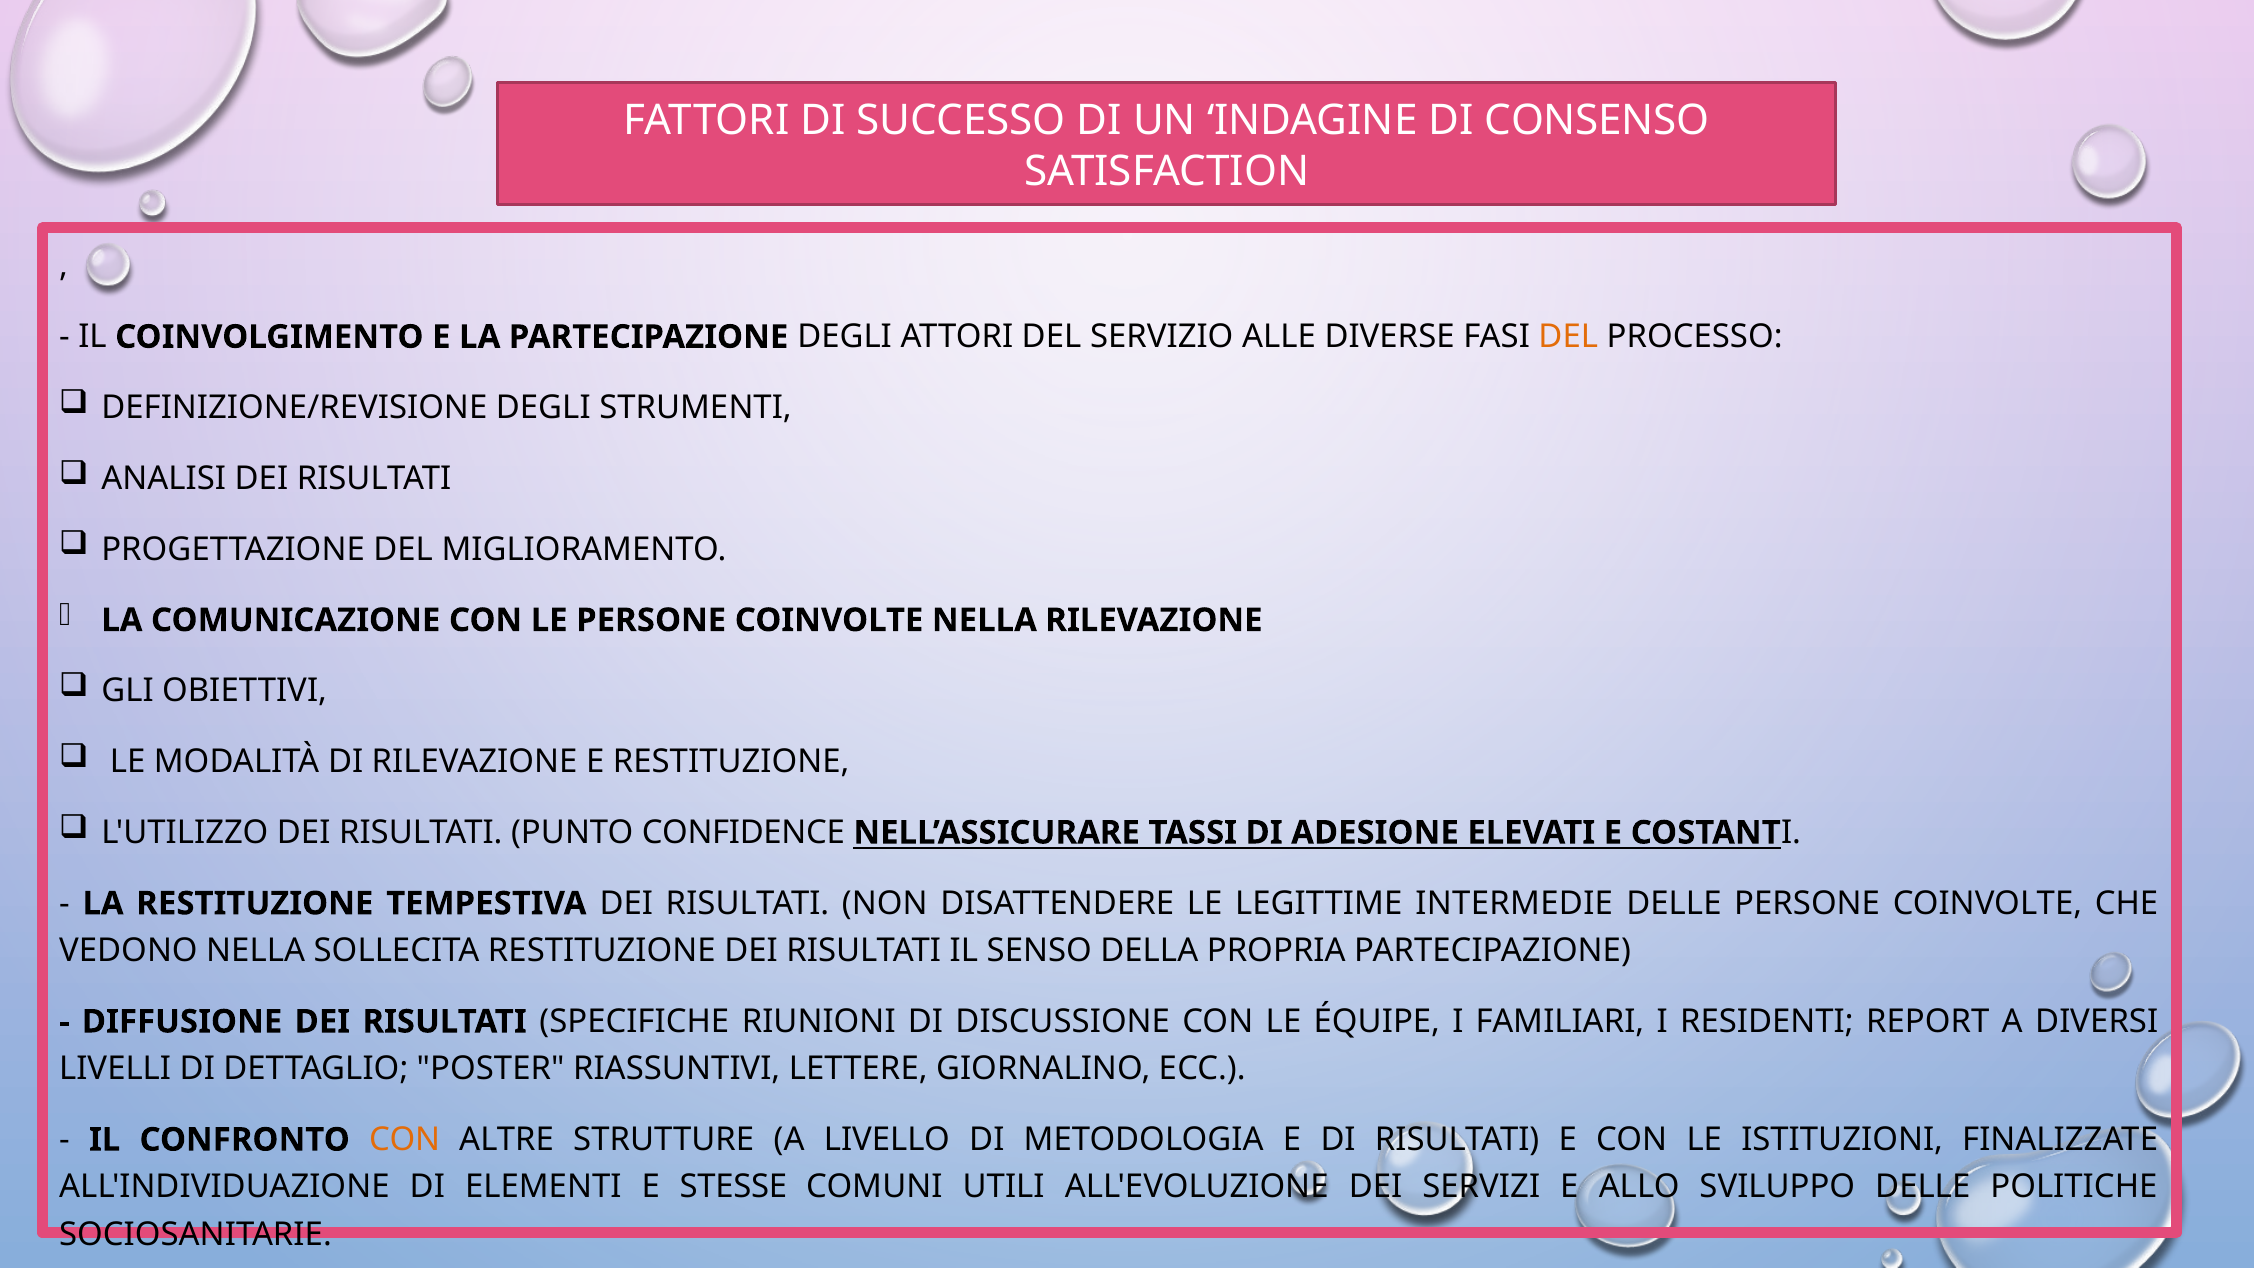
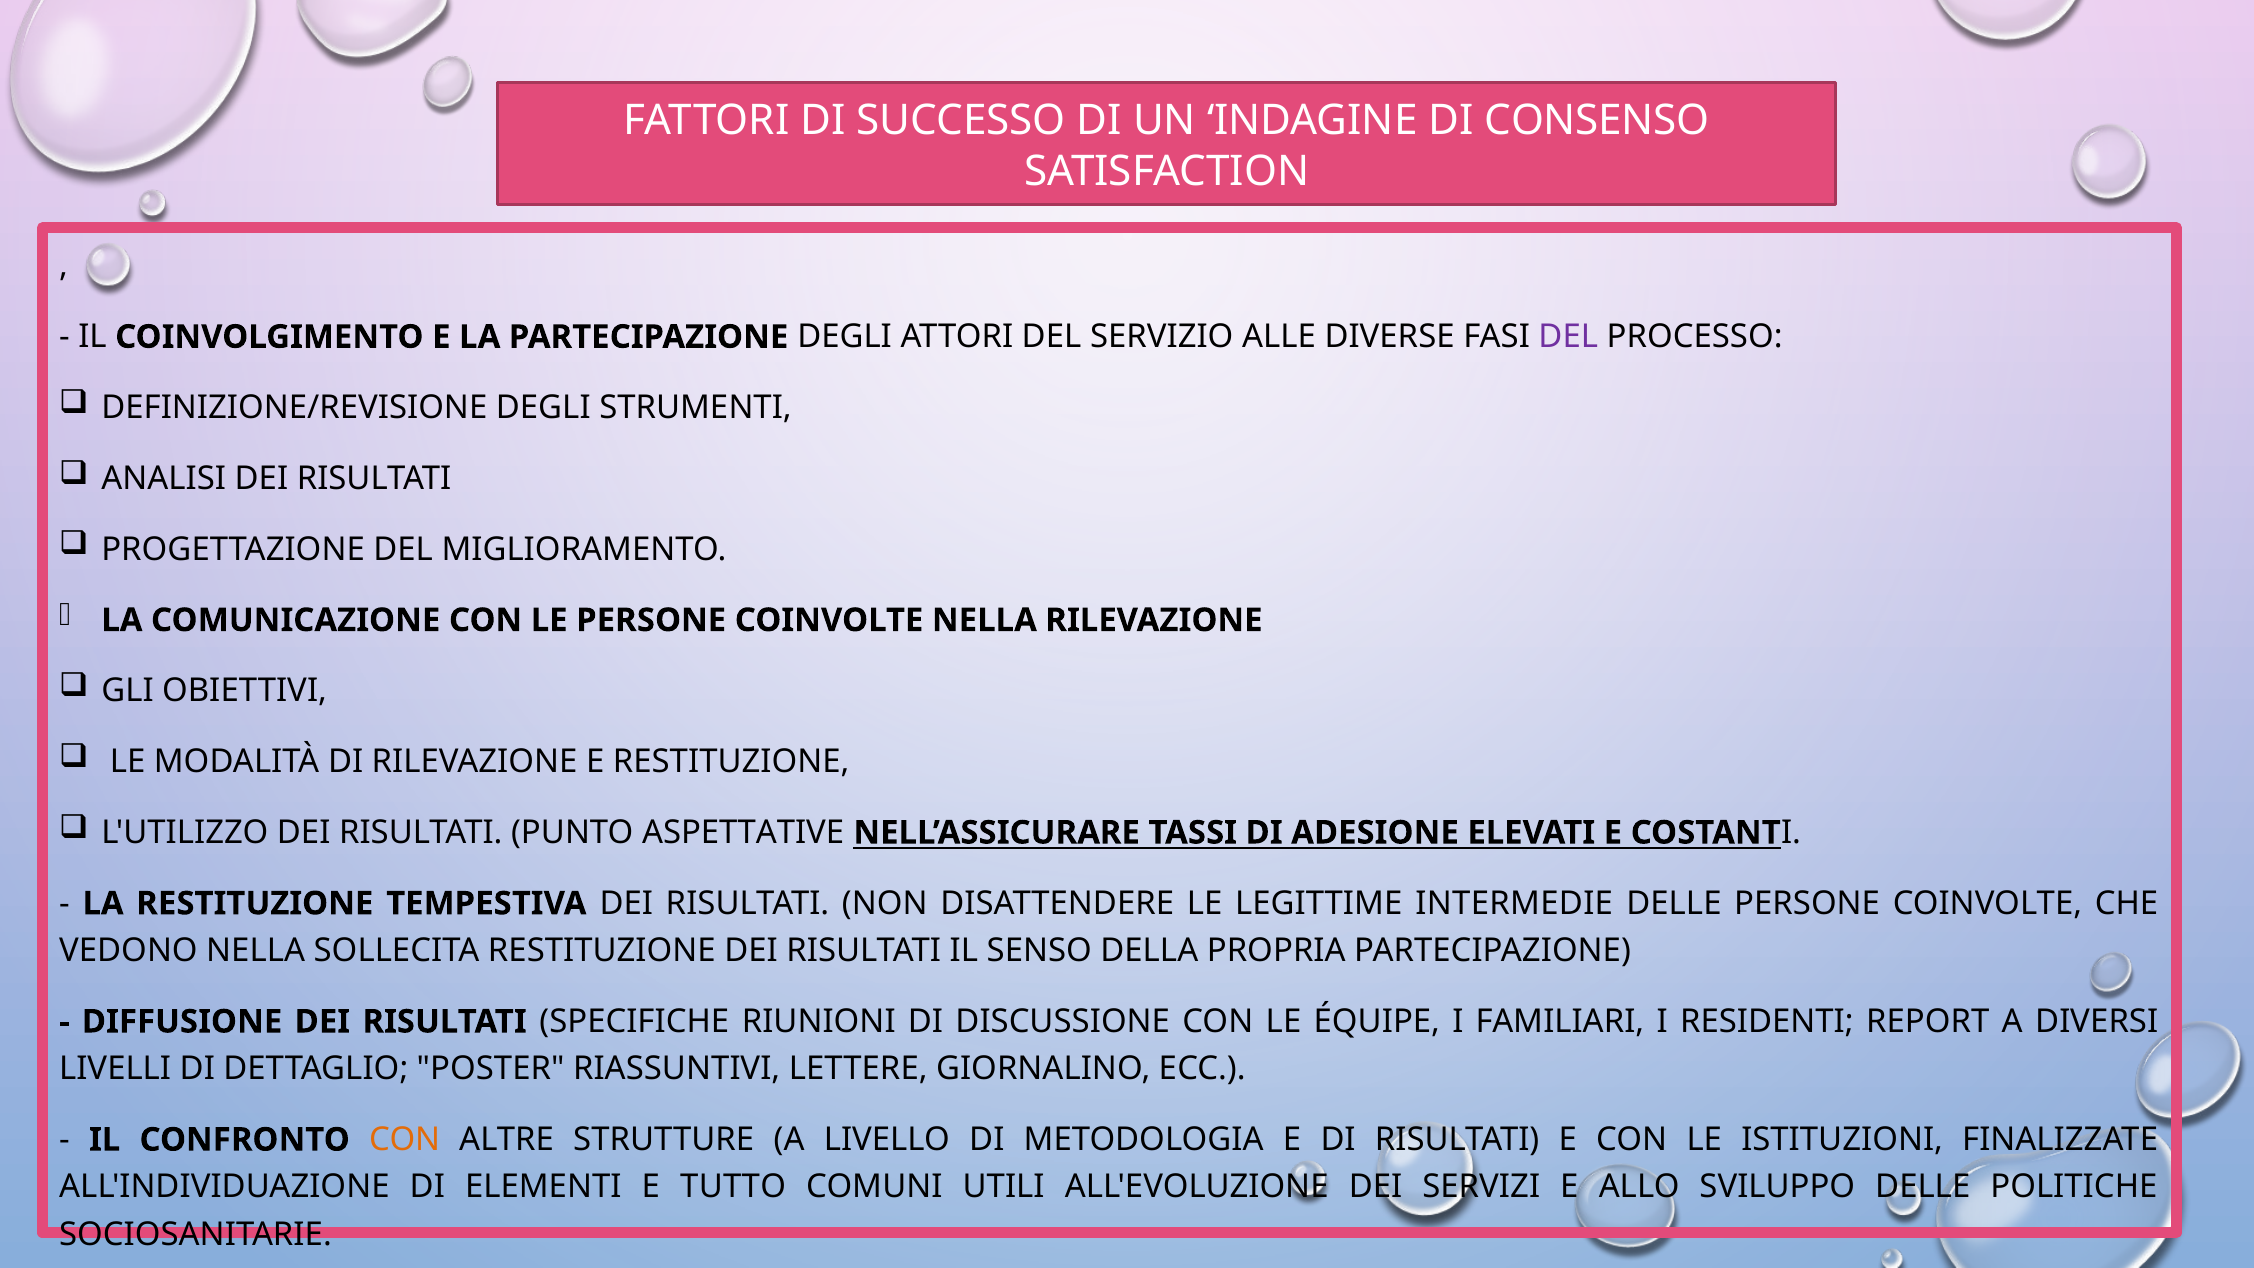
DEL at (1568, 337) colour: orange -> purple
CONFIDENCE: CONFIDENCE -> ASPETTATIVE
STESSE: STESSE -> TUTTO
